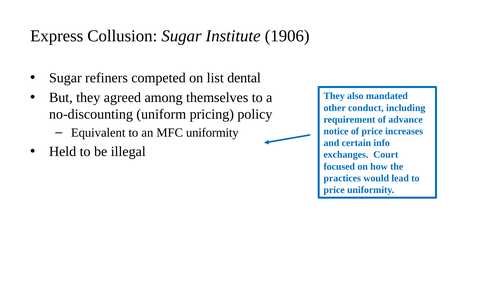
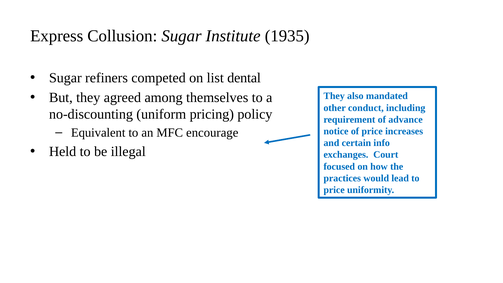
1906: 1906 -> 1935
MFC uniformity: uniformity -> encourage
